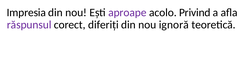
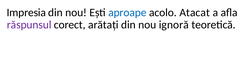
aproape colour: purple -> blue
Privind: Privind -> Atacat
diferiți: diferiți -> arătați
